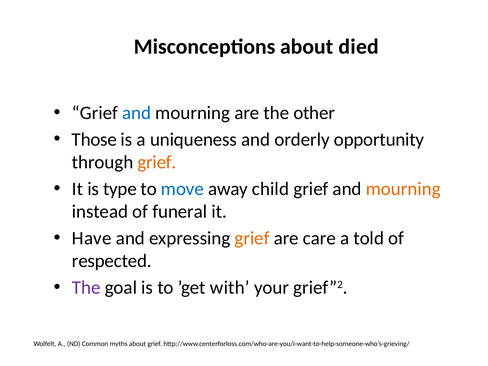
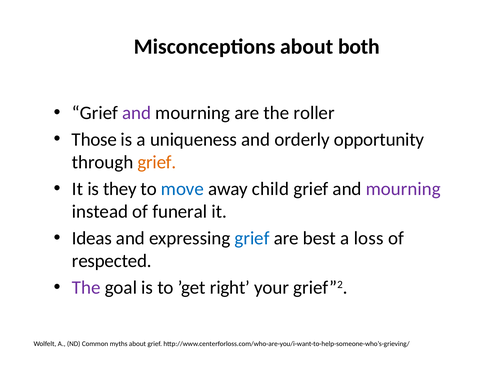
died: died -> both
and at (137, 113) colour: blue -> purple
other: other -> roller
type: type -> they
mourning at (403, 189) colour: orange -> purple
Have: Have -> Ideas
grief at (252, 238) colour: orange -> blue
care: care -> best
told: told -> loss
with: with -> right
